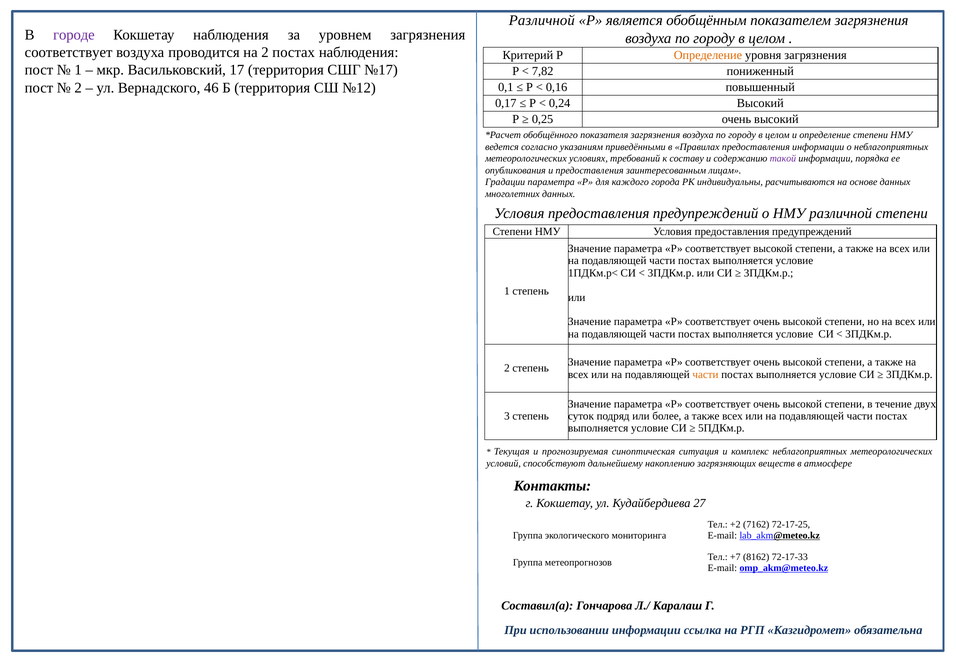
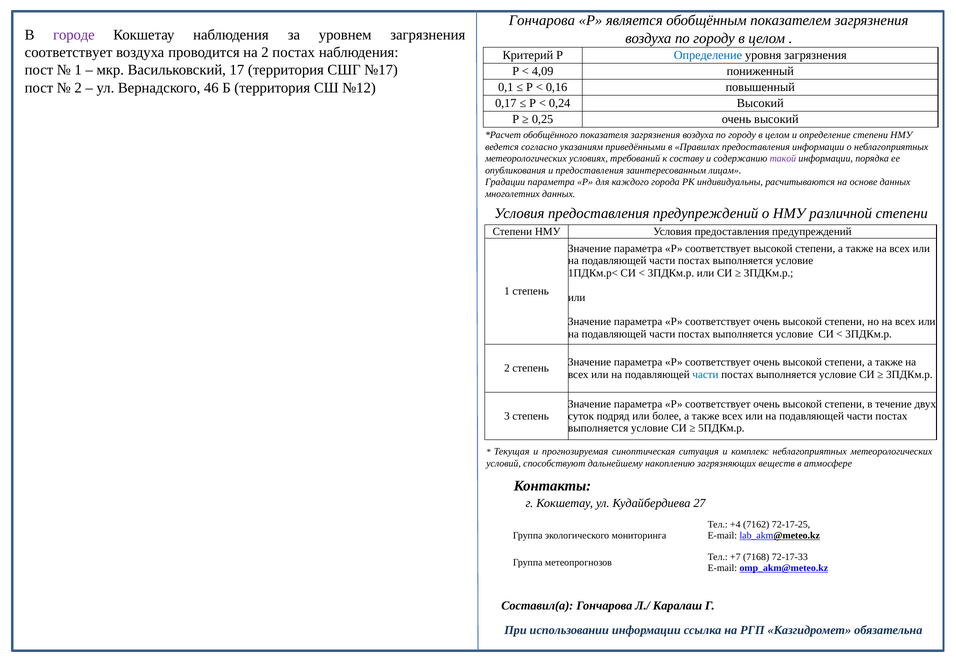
Различной at (542, 21): Различной -> Гончарова
Определение at (708, 55) colour: orange -> blue
7,82: 7,82 -> 4,09
части at (705, 374) colour: orange -> blue
+2: +2 -> +4
8162: 8162 -> 7168
